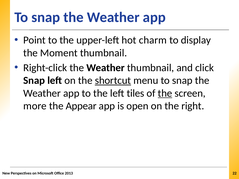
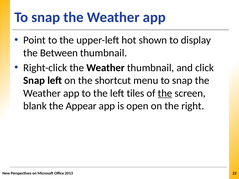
charm: charm -> shown
Moment: Moment -> Between
shortcut underline: present -> none
more: more -> blank
